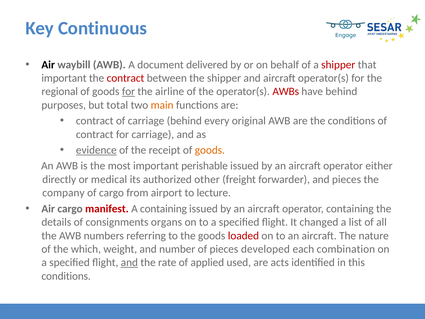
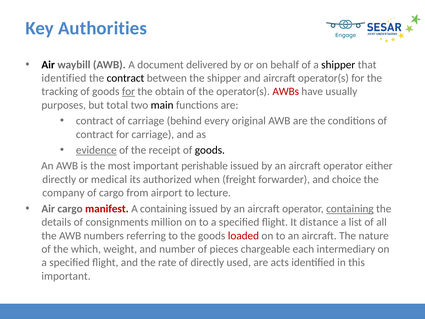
Continuous: Continuous -> Authorities
shipper at (338, 65) colour: red -> black
important at (64, 78): important -> identified
contract at (125, 78) colour: red -> black
regional: regional -> tracking
airline: airline -> obtain
have behind: behind -> usually
main colour: orange -> black
goods at (210, 150) colour: orange -> black
other: other -> when
and pieces: pieces -> choice
containing at (350, 209) underline: none -> present
organs: organs -> million
changed: changed -> distance
developed: developed -> chargeable
combination: combination -> intermediary
and at (129, 262) underline: present -> none
of applied: applied -> directly
conditions at (66, 276): conditions -> important
